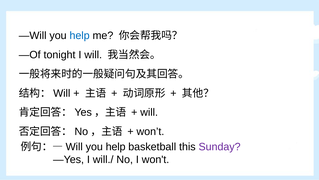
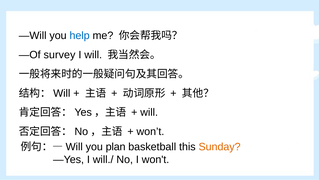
tonight: tonight -> survey
help at (116, 146): help -> plan
Sunday colour: purple -> orange
